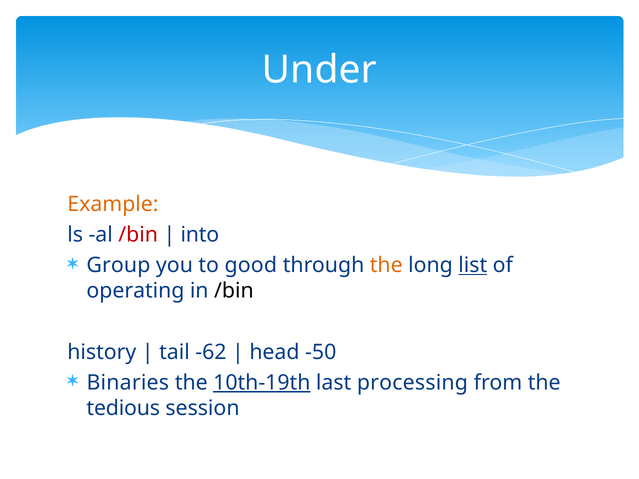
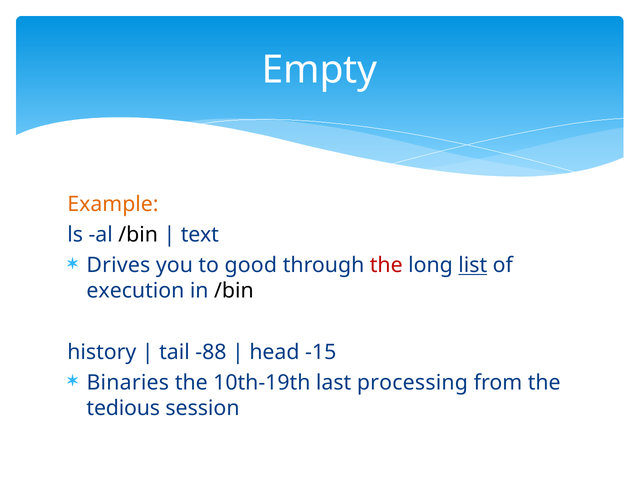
Under: Under -> Empty
/bin at (138, 235) colour: red -> black
into: into -> text
Group: Group -> Drives
the at (386, 266) colour: orange -> red
operating: operating -> execution
-62: -62 -> -88
-50: -50 -> -15
10th-19th underline: present -> none
